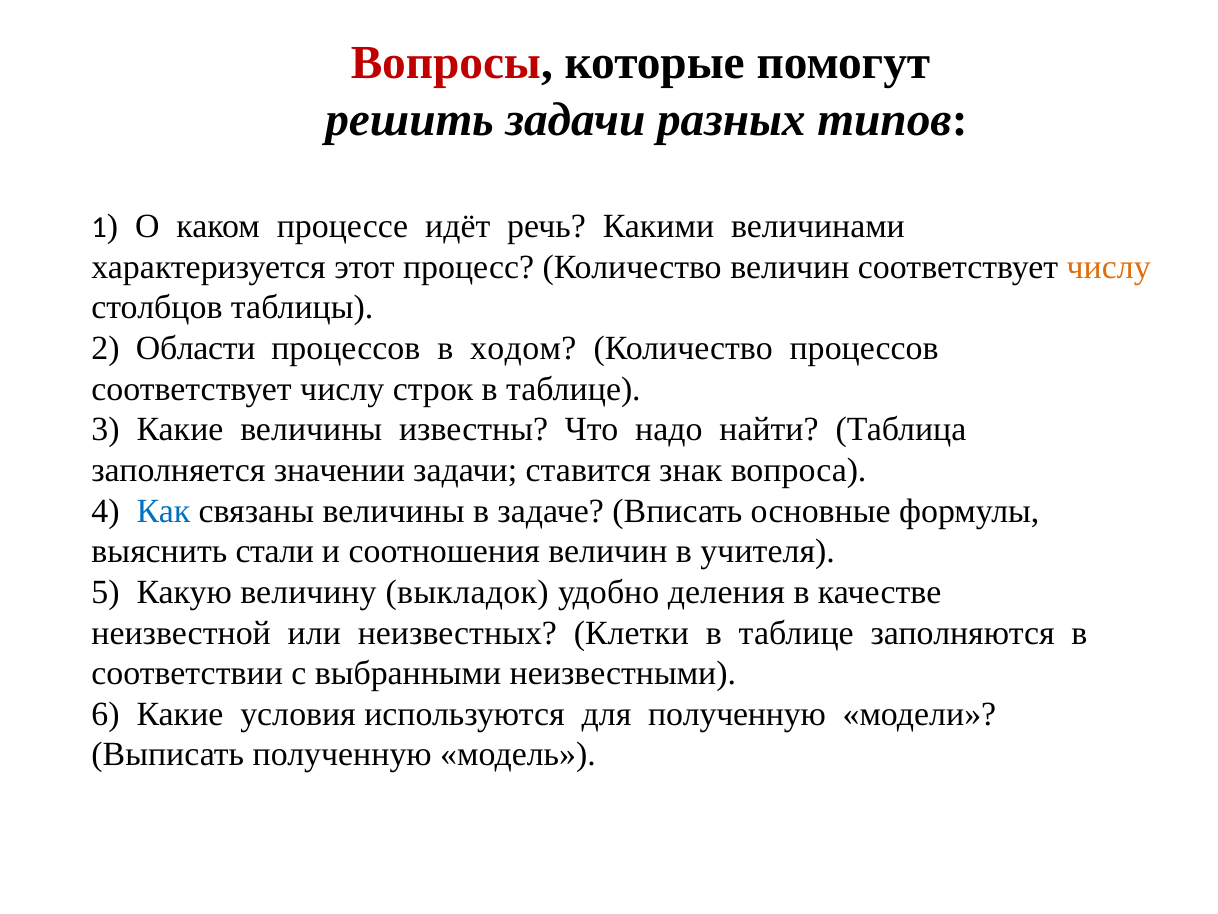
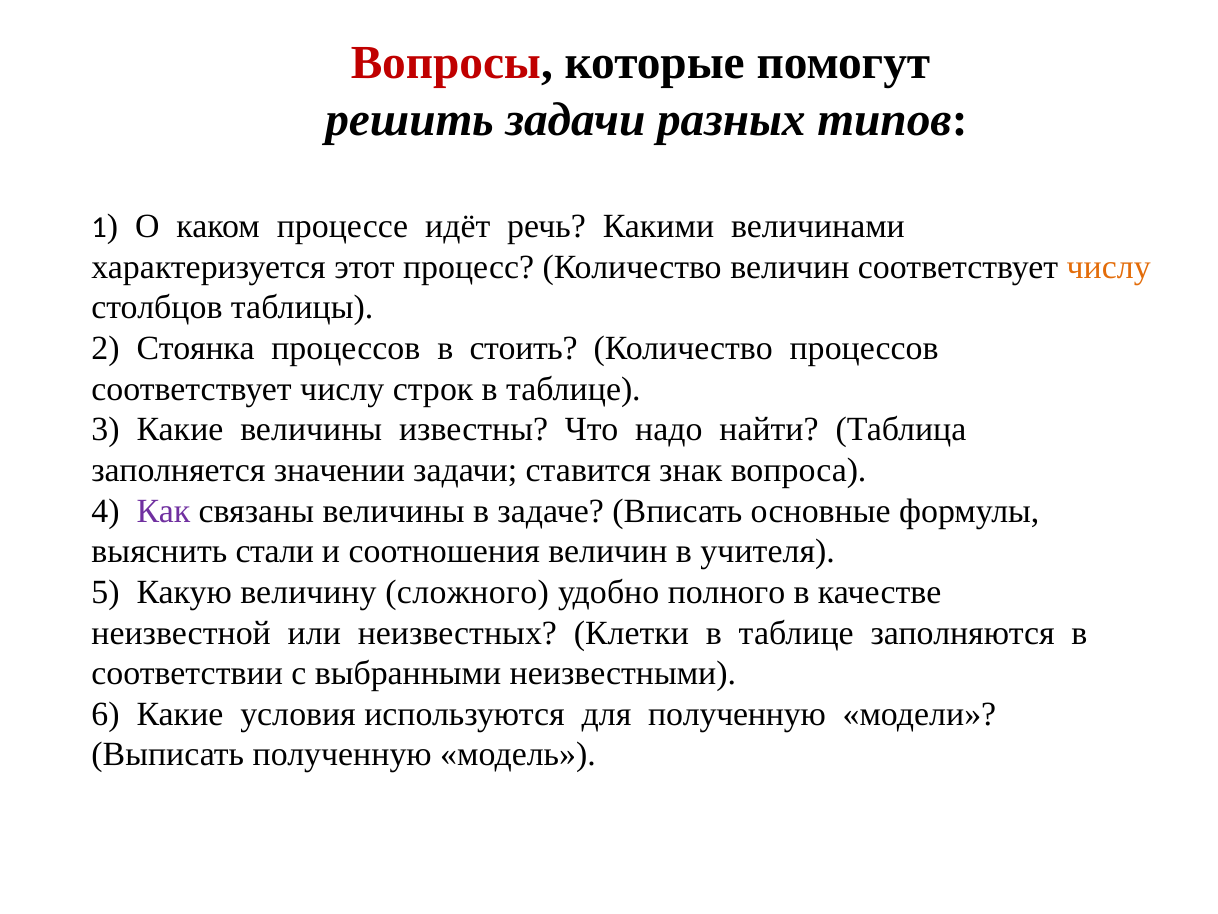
Области: Области -> Стоянка
ходом: ходом -> стоить
Как colour: blue -> purple
выкладок: выкладок -> сложного
деления: деления -> полного
